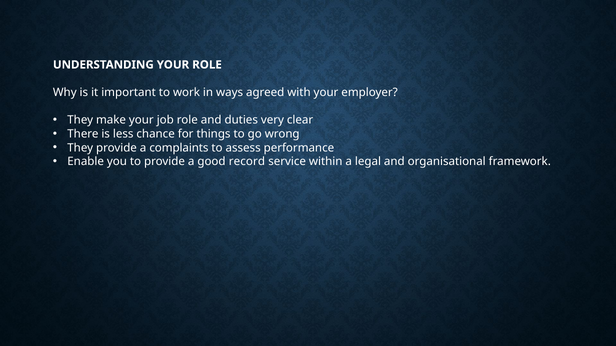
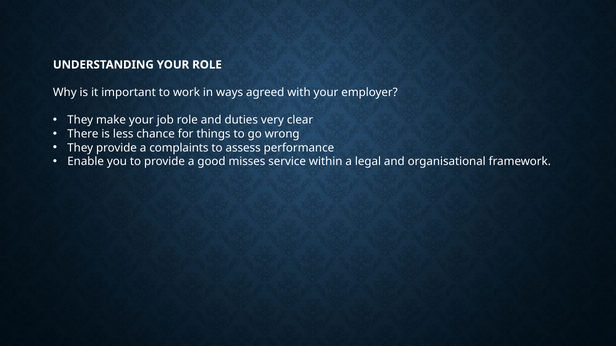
record: record -> misses
